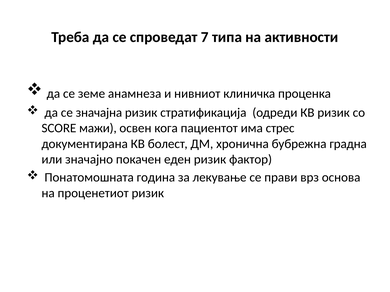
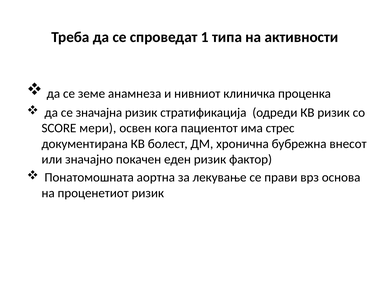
7: 7 -> 1
мажи: мажи -> мери
градна: градна -> внесот
година: година -> аортна
